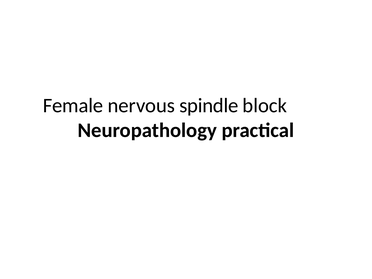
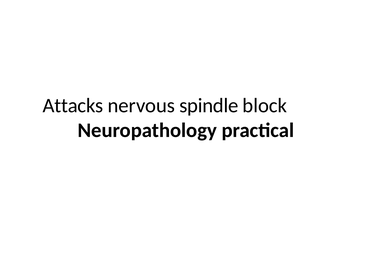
Female: Female -> Attacks
